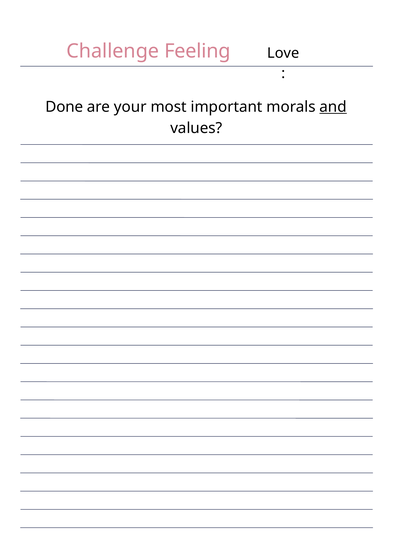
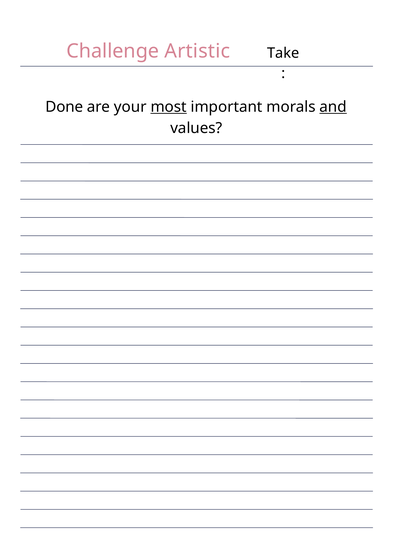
Feeling: Feeling -> Artistic
Love: Love -> Take
most underline: none -> present
